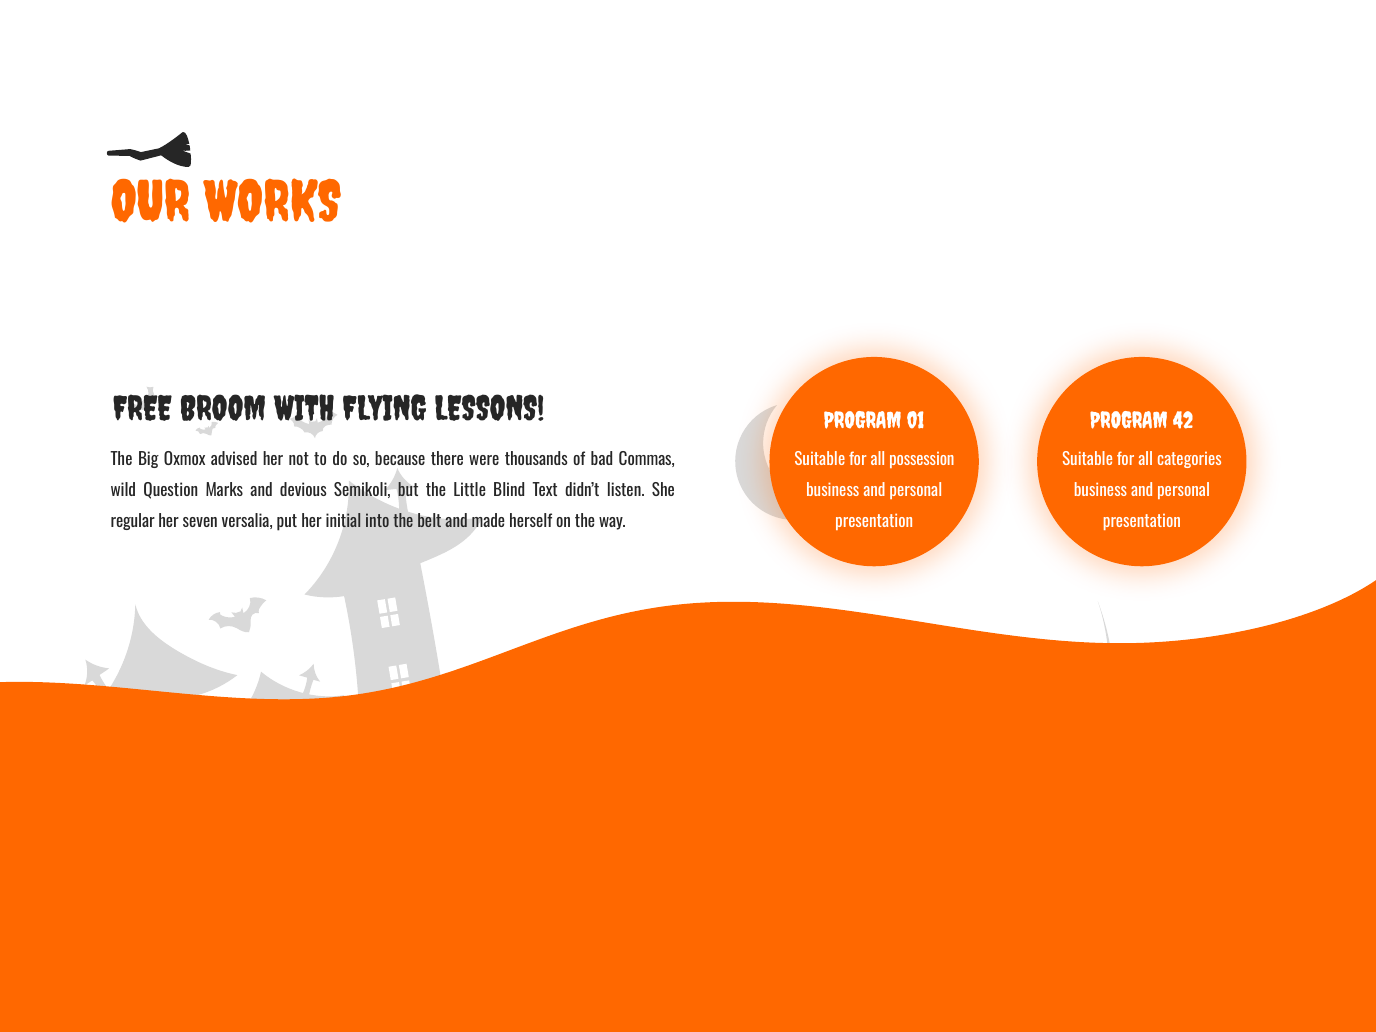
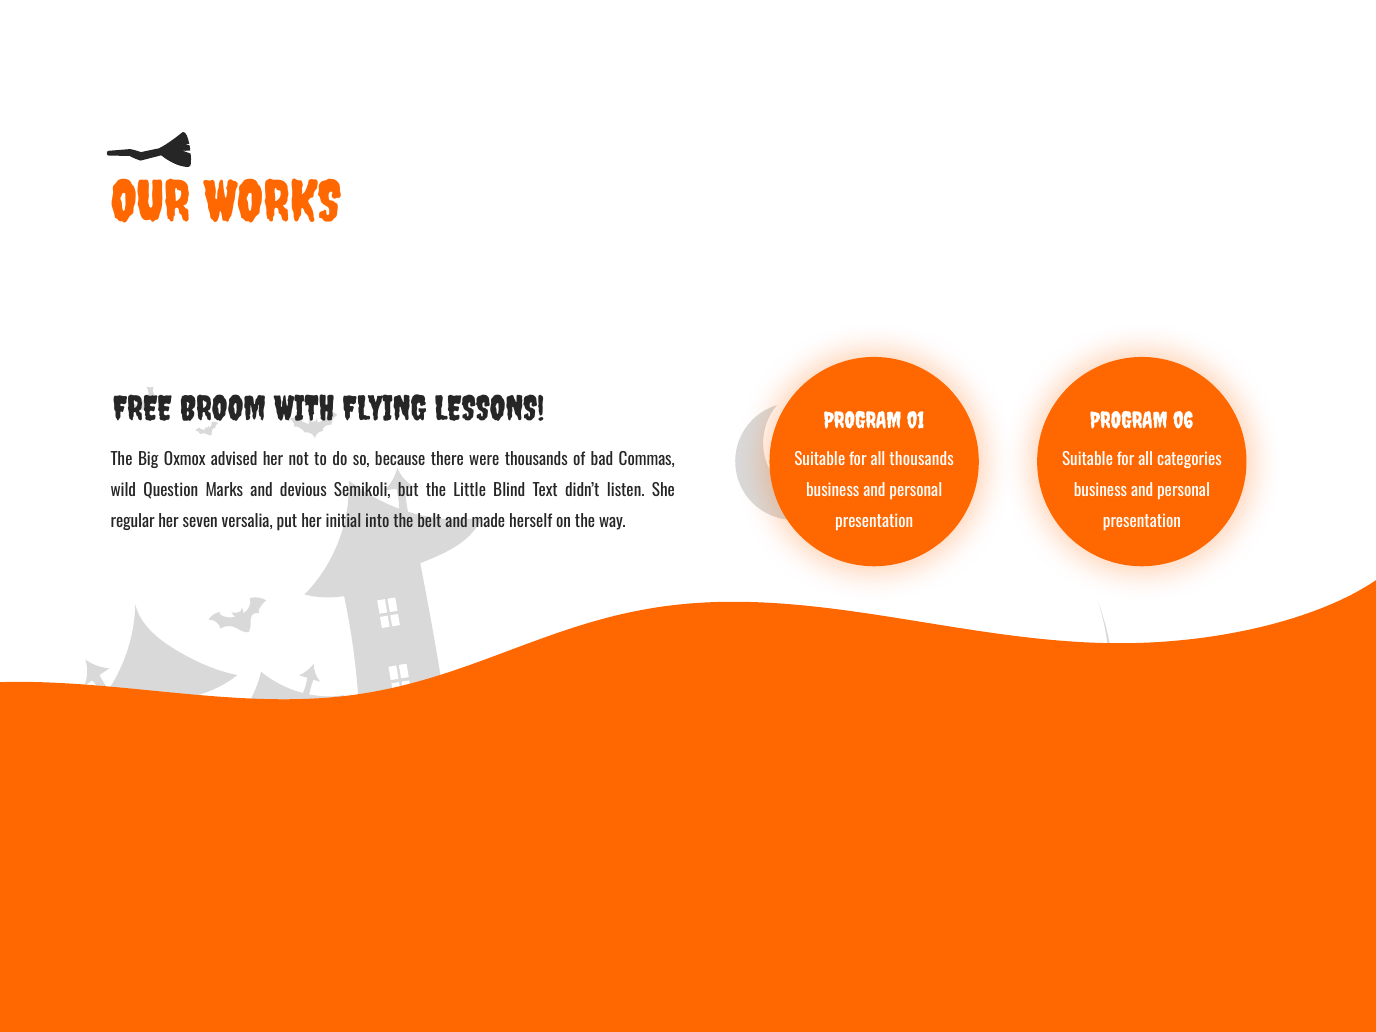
42: 42 -> 06
all possession: possession -> thousands
